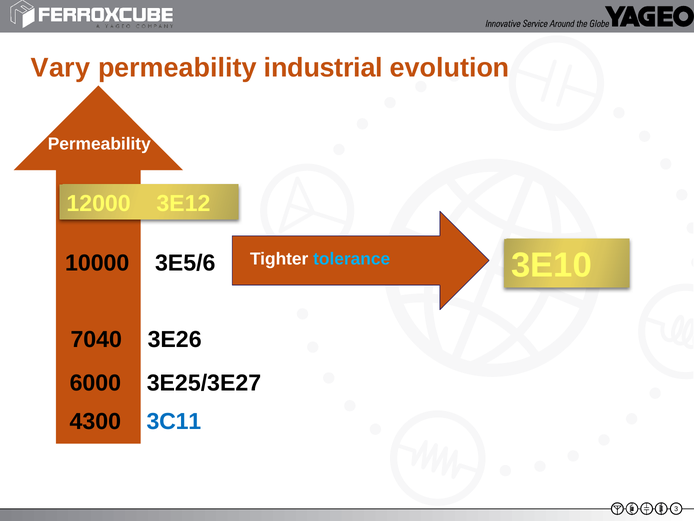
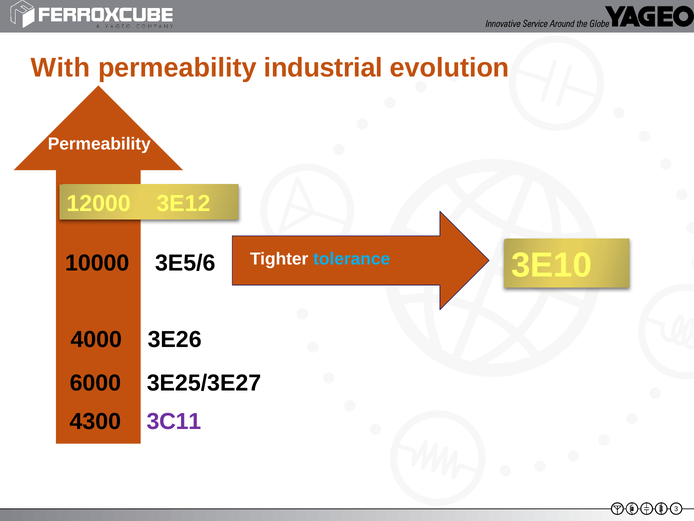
Vary: Vary -> With
7040: 7040 -> 4000
3C11 colour: blue -> purple
